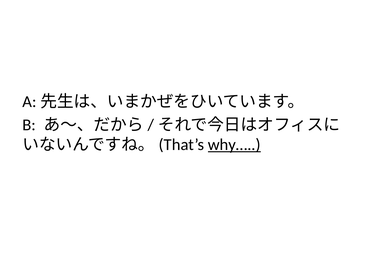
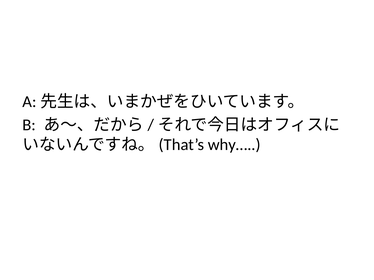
why… underline: present -> none
